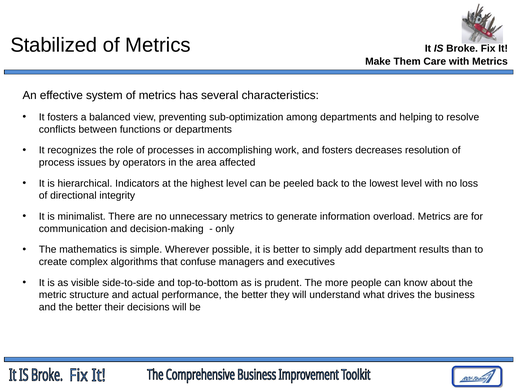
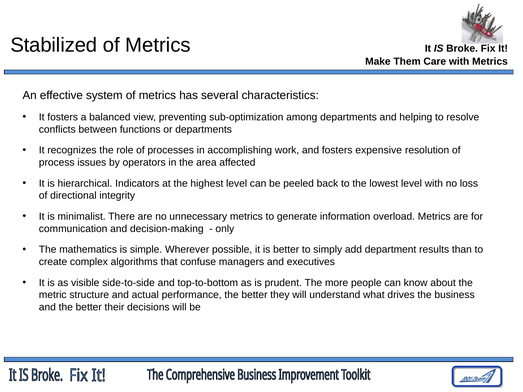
decreases: decreases -> expensive
